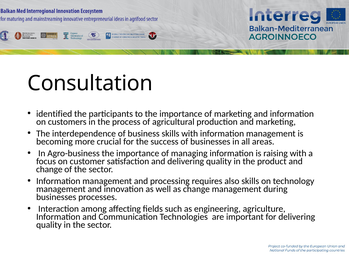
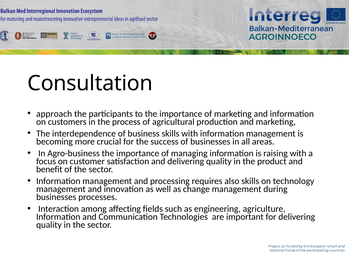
identified: identified -> approach
change at (49, 169): change -> benefit
